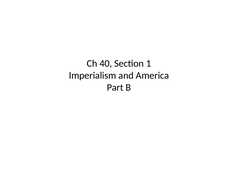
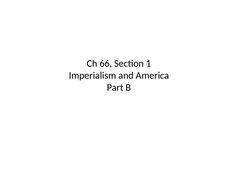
40: 40 -> 66
